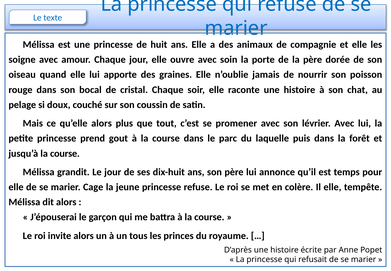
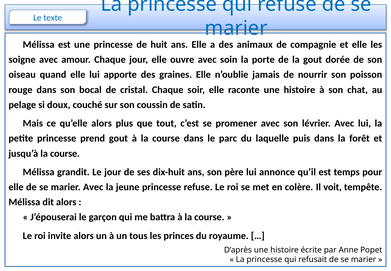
la père: père -> gout
marier Cage: Cage -> Avec
Il elle: elle -> voit
